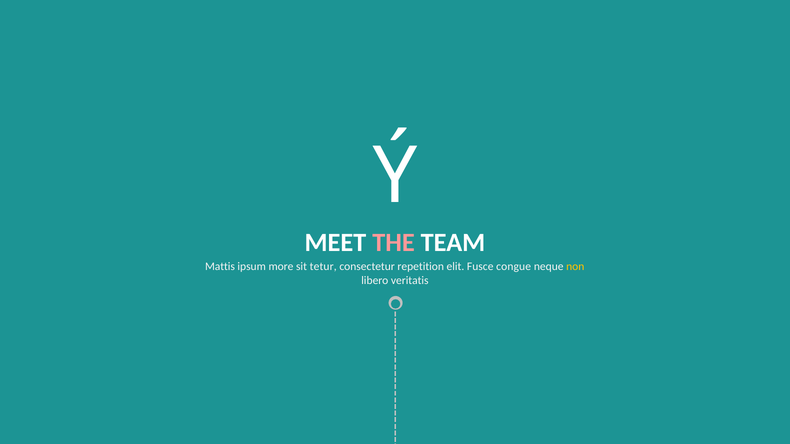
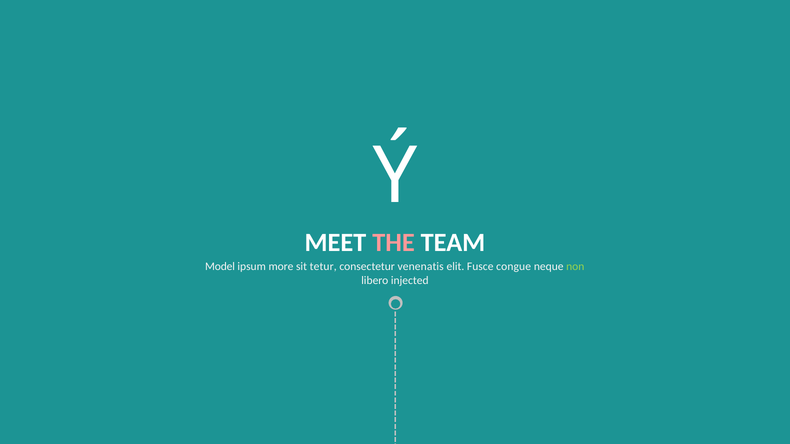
Mattis: Mattis -> Model
repetition: repetition -> venenatis
non colour: yellow -> light green
veritatis: veritatis -> injected
